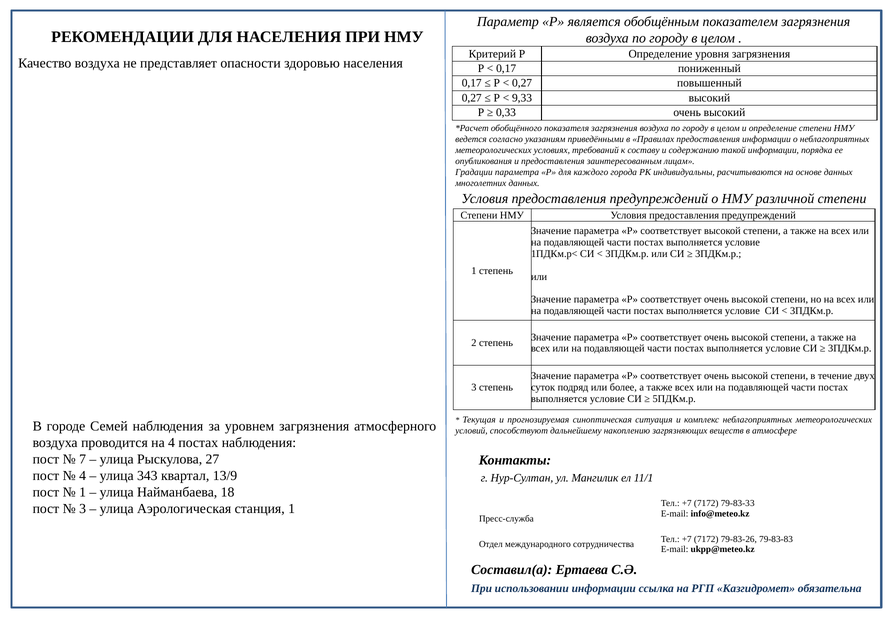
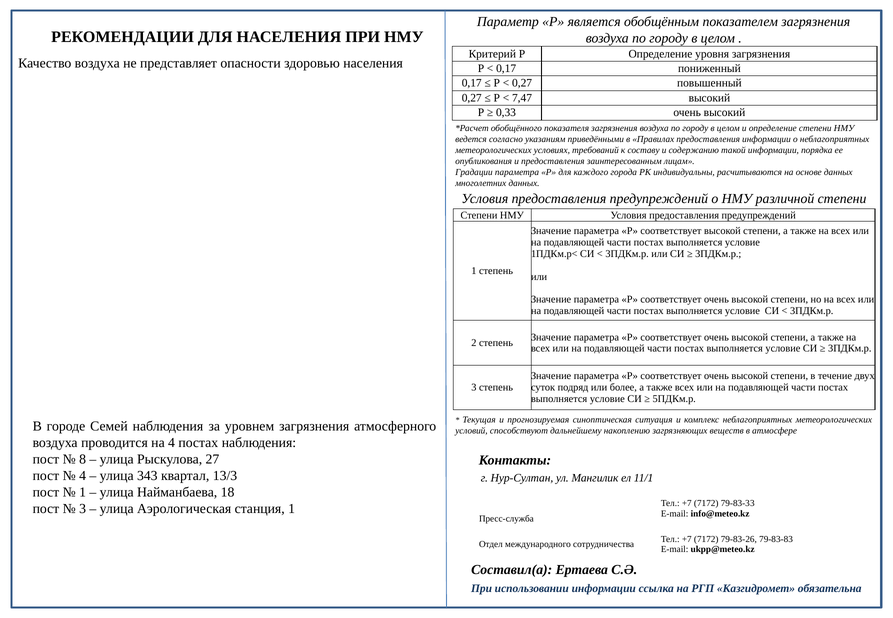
9,33: 9,33 -> 7,47
7: 7 -> 8
13/9: 13/9 -> 13/3
